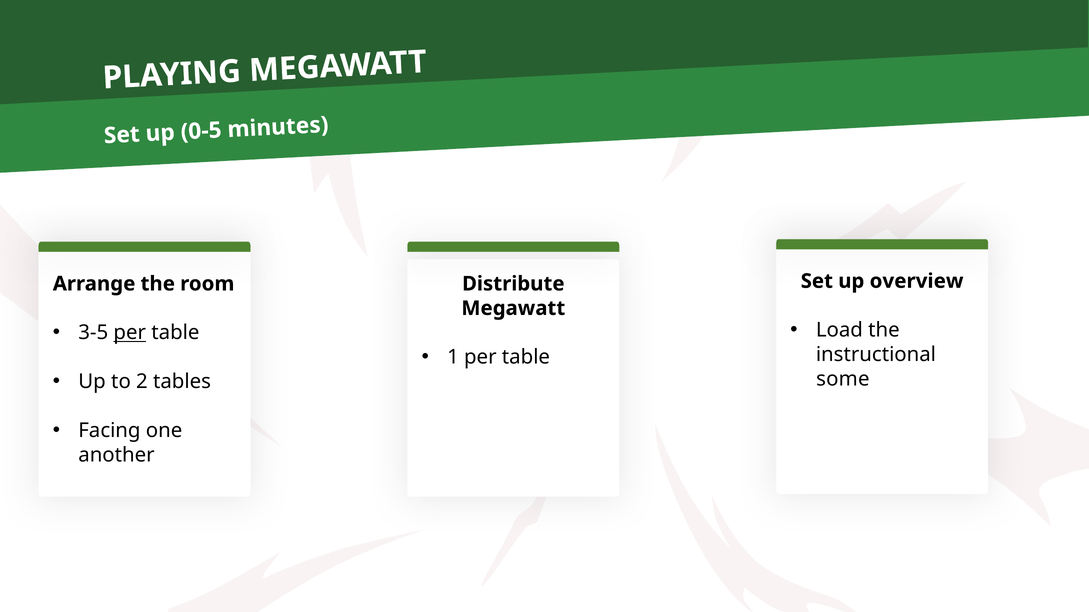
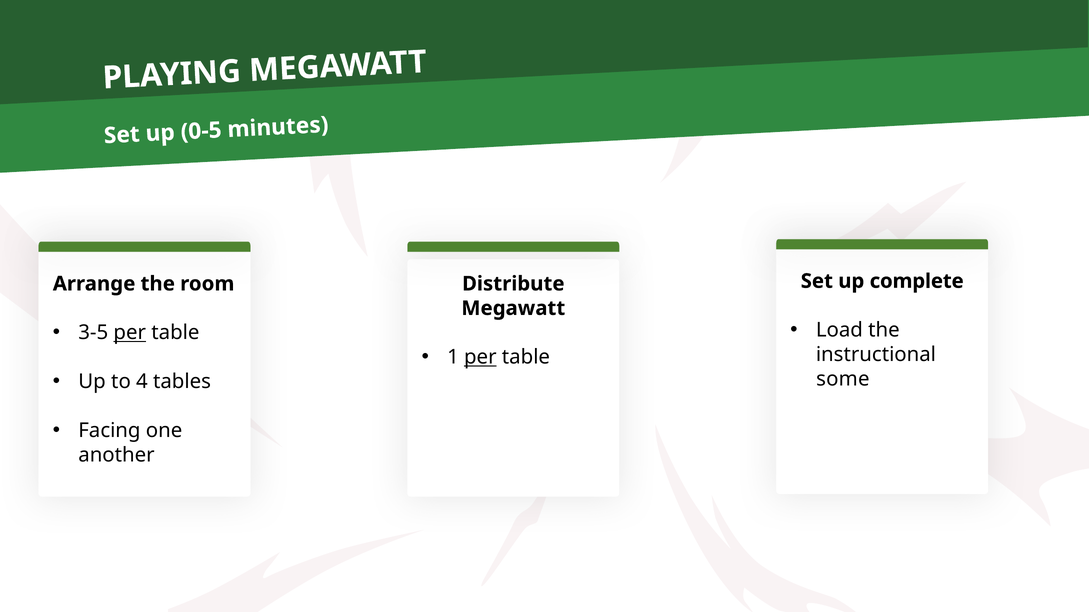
overview: overview -> complete
per at (480, 358) underline: none -> present
2: 2 -> 4
